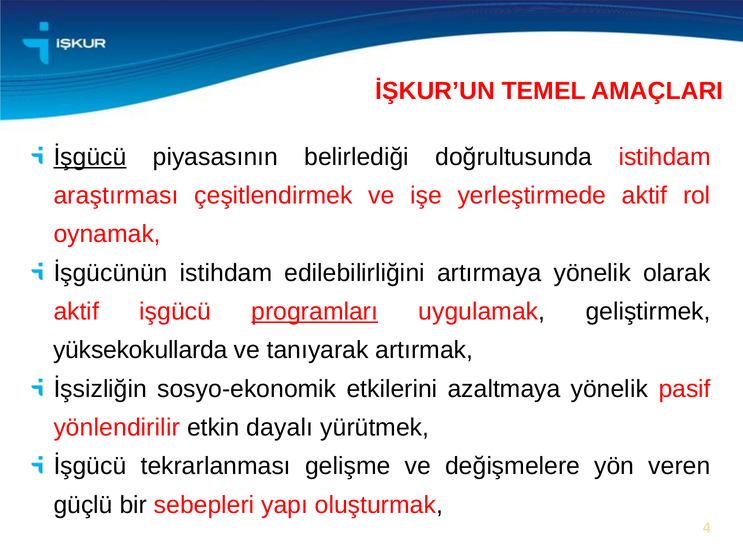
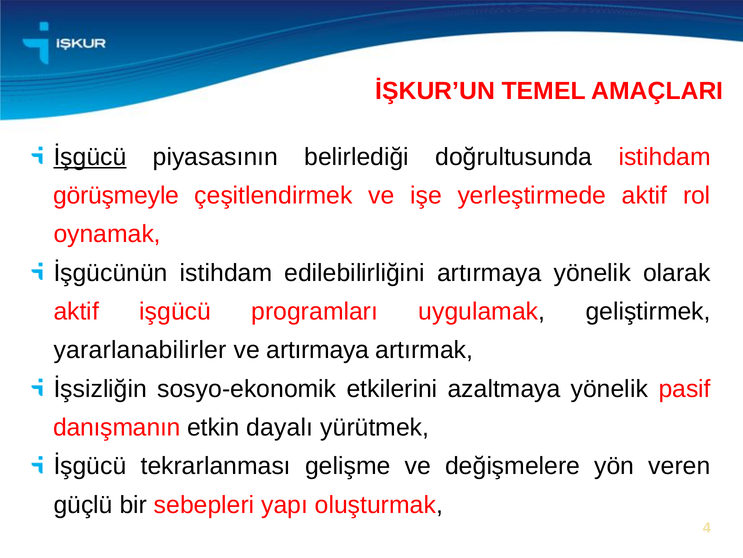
araştırması: araştırması -> görüşmeyle
programları underline: present -> none
yüksekokullarda: yüksekokullarda -> yararlanabilirler
ve tanıyarak: tanıyarak -> artırmaya
yönlendirilir: yönlendirilir -> danışmanın
